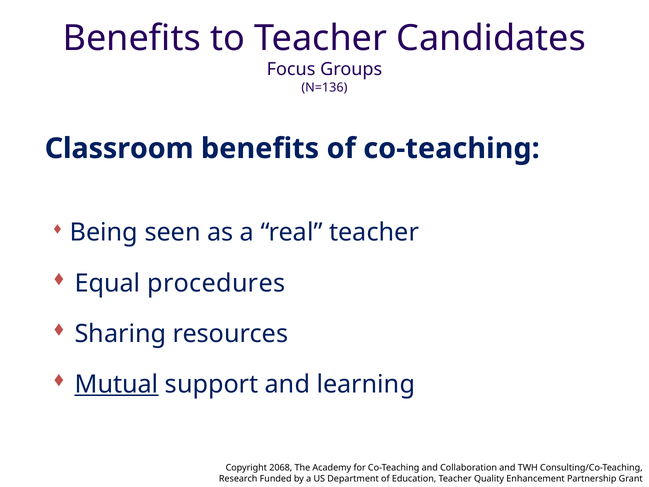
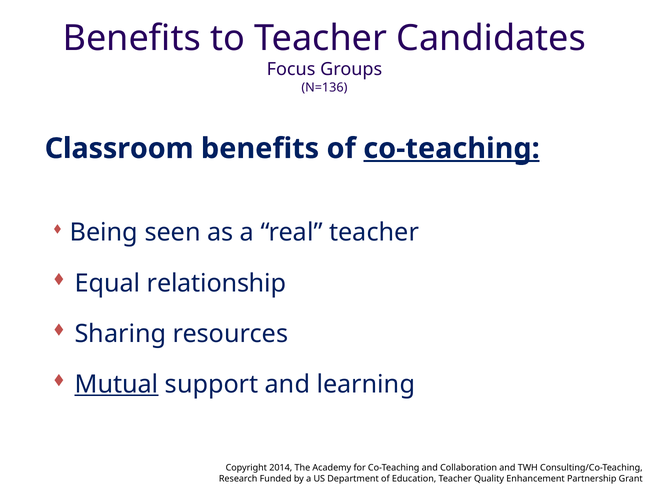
co-teaching at (451, 148) underline: none -> present
procedures: procedures -> relationship
2068: 2068 -> 2014
